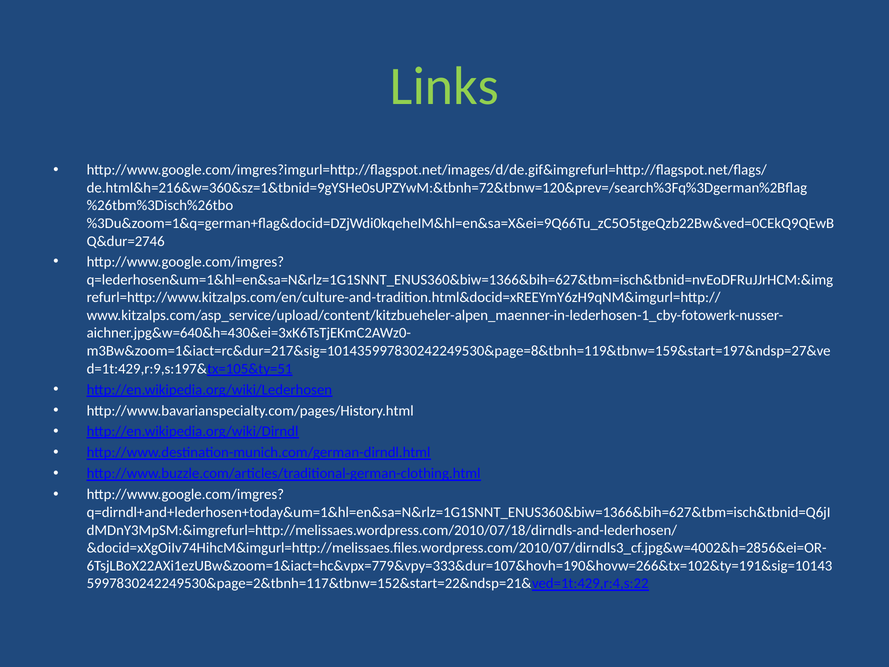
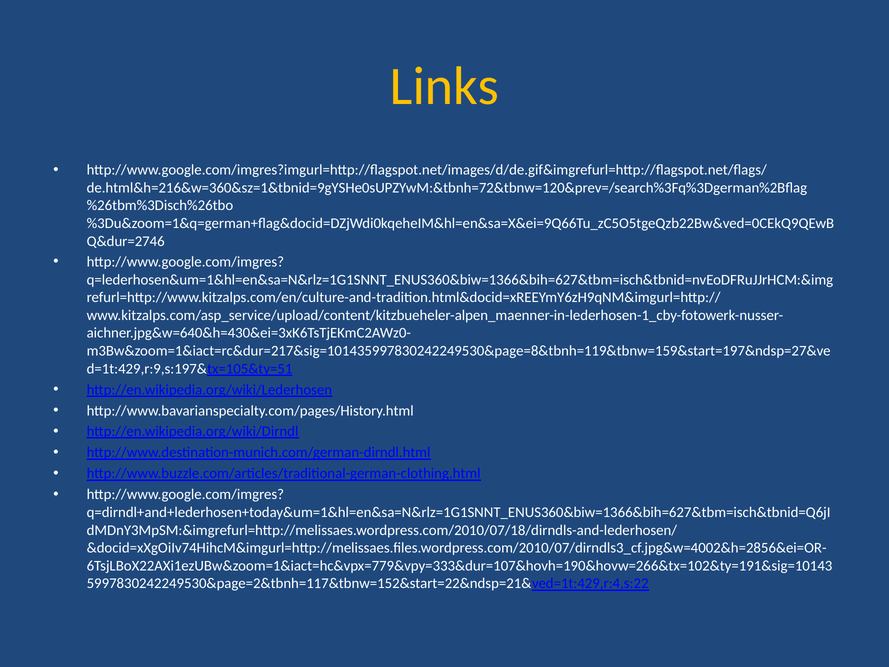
Links colour: light green -> yellow
